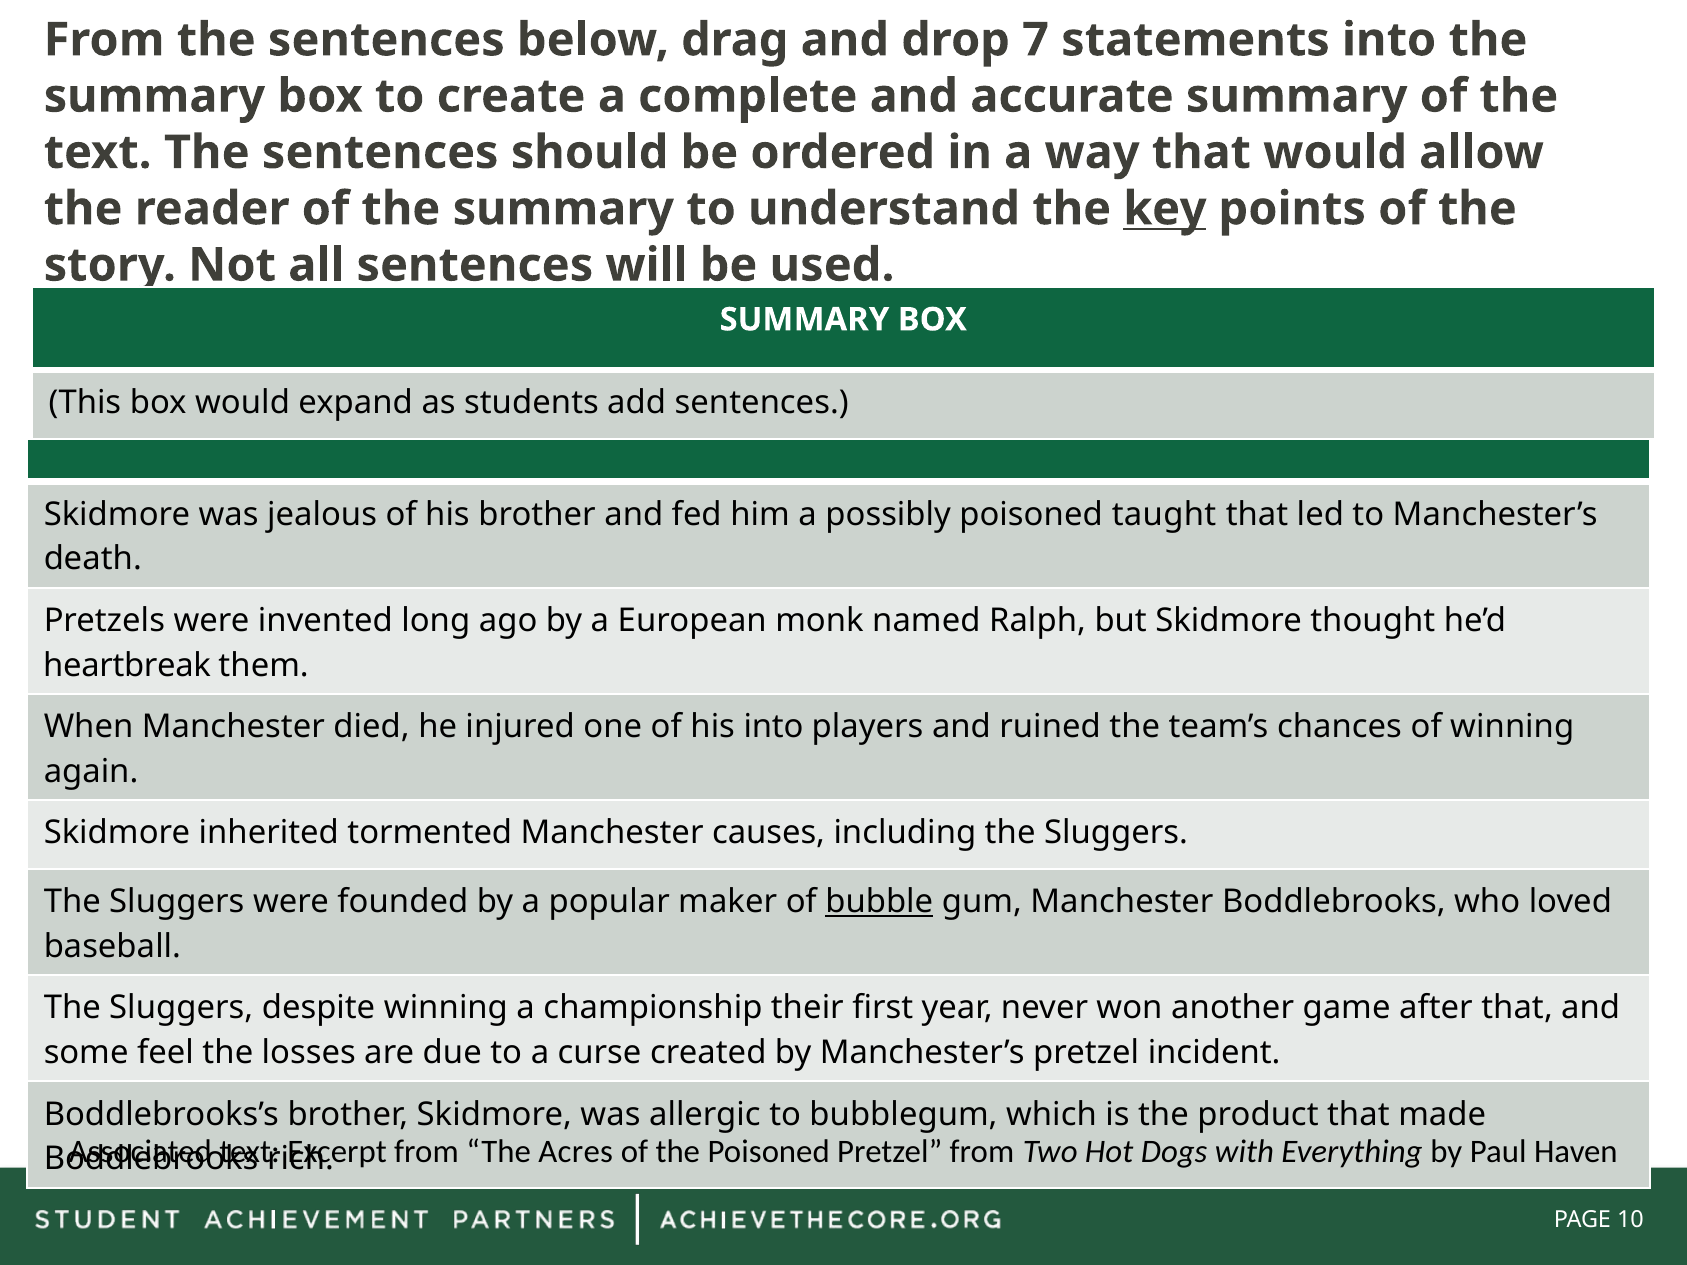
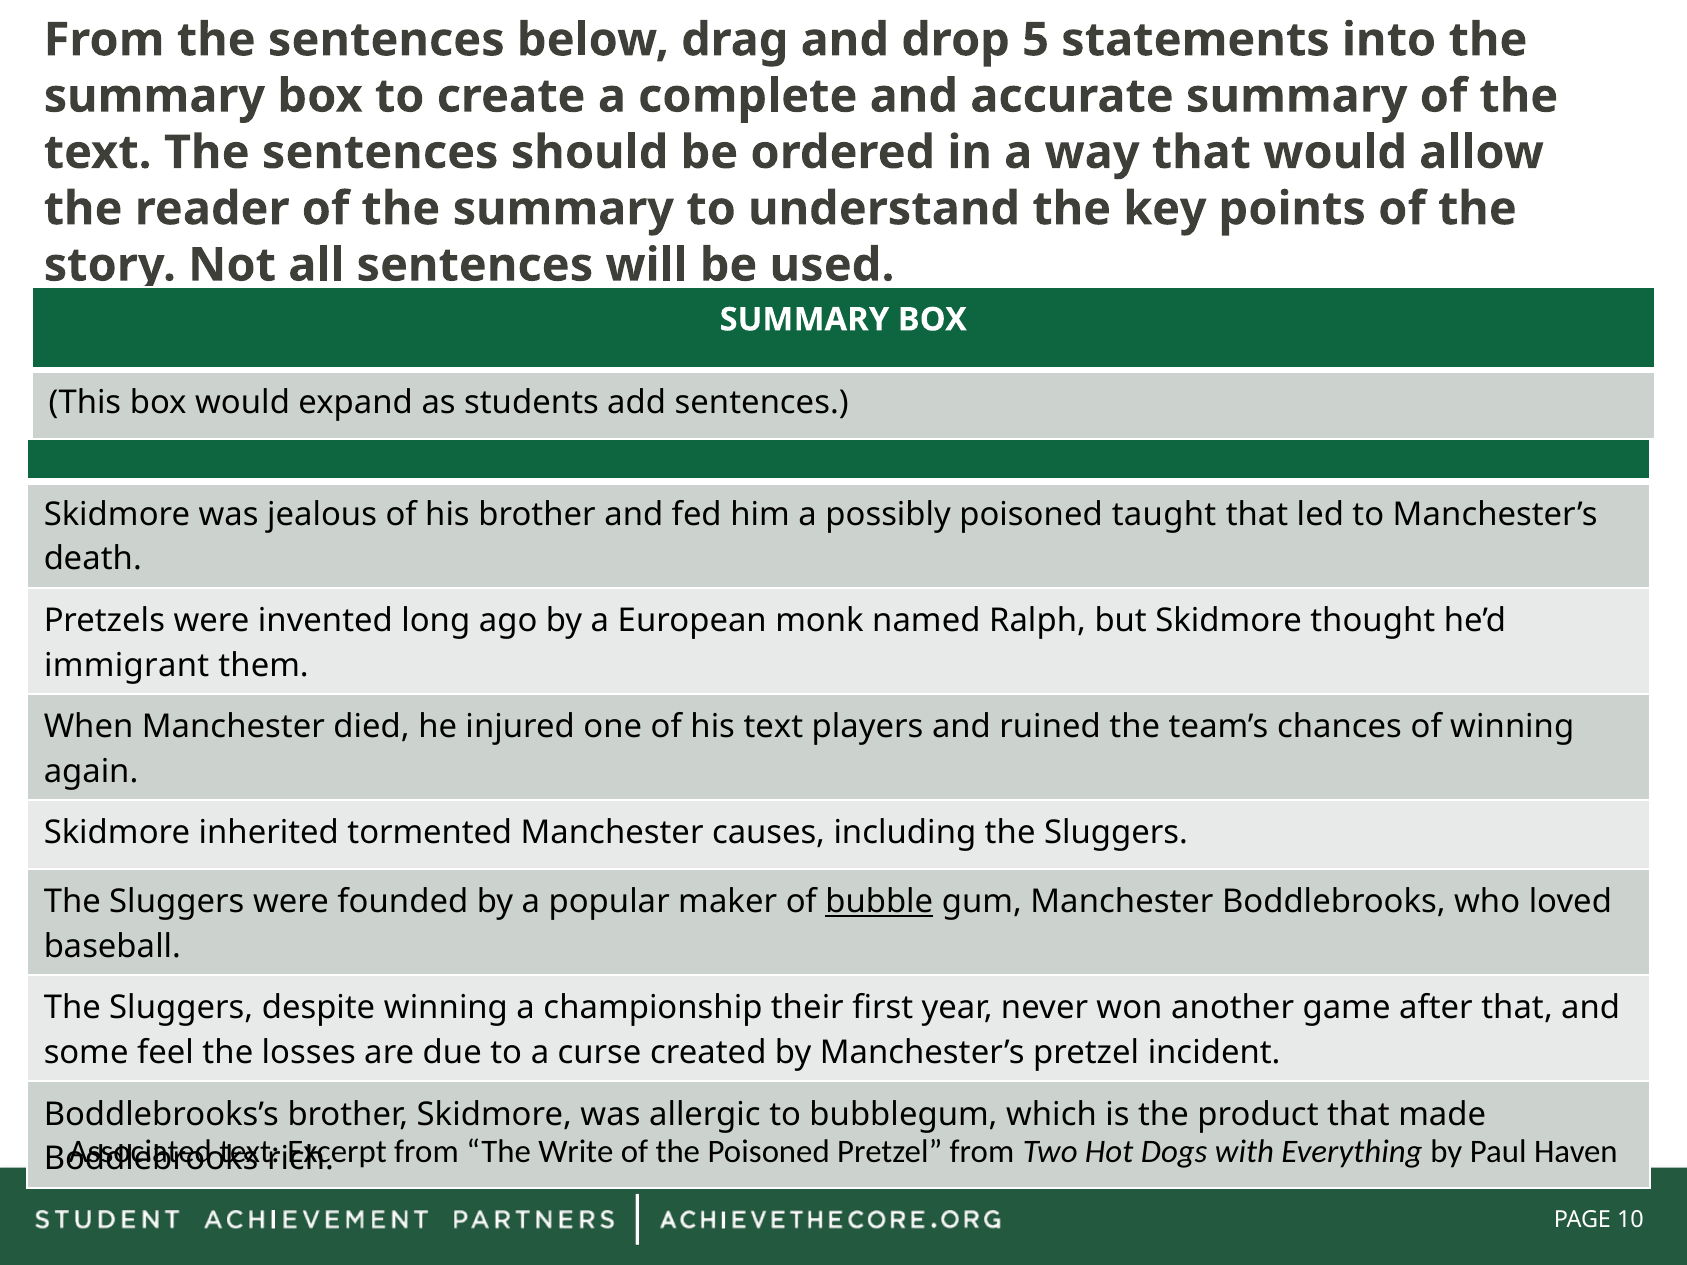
7: 7 -> 5
key underline: present -> none
heartbreak: heartbreak -> immigrant
his into: into -> text
Acres: Acres -> Write
